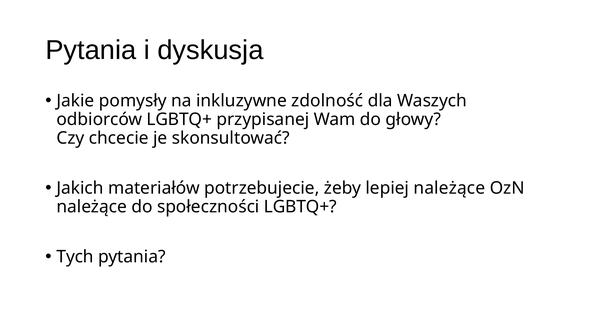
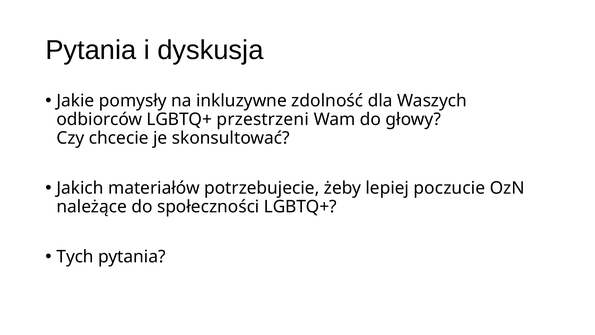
przypisanej: przypisanej -> przestrzeni
lepiej należące: należące -> poczucie
